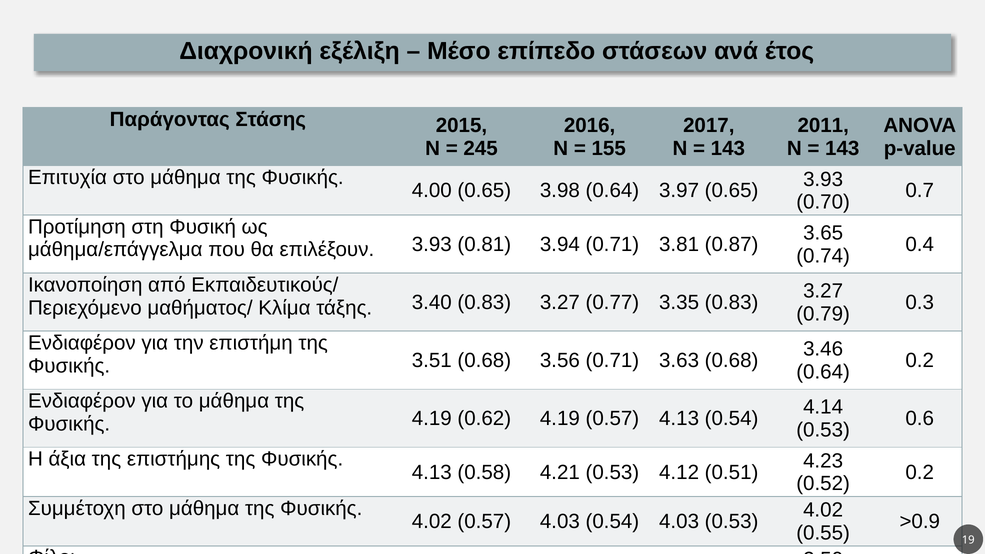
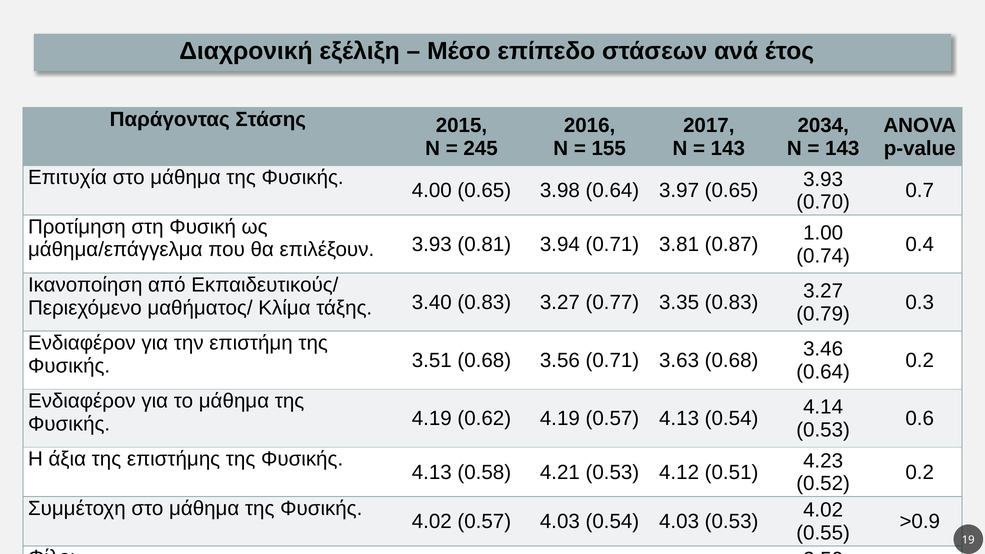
2011: 2011 -> 2034
3.65: 3.65 -> 1.00
